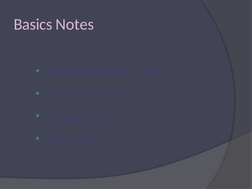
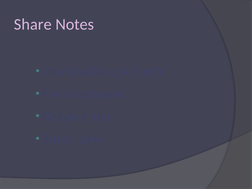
Basics: Basics -> Share
